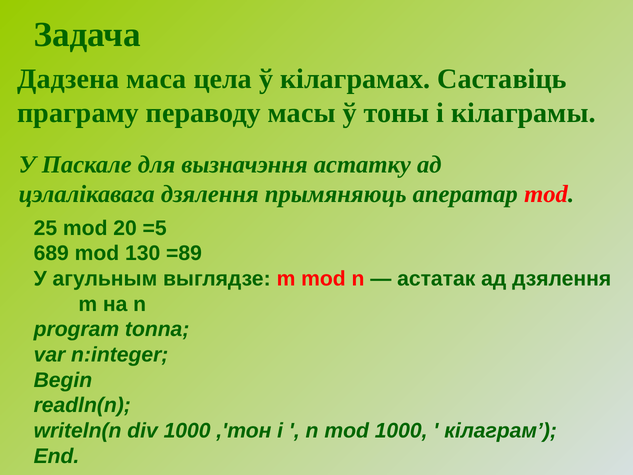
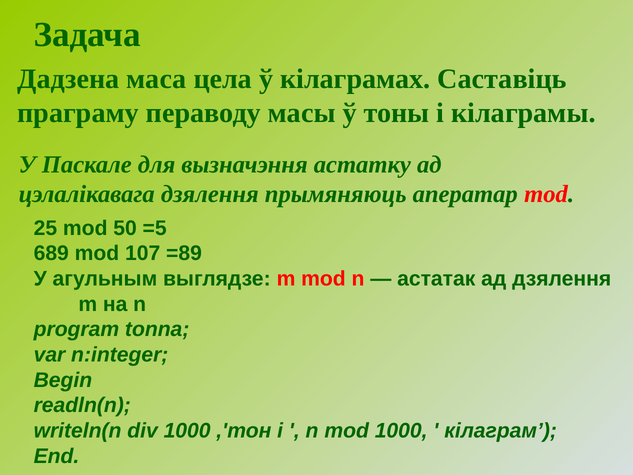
20: 20 -> 50
130: 130 -> 107
